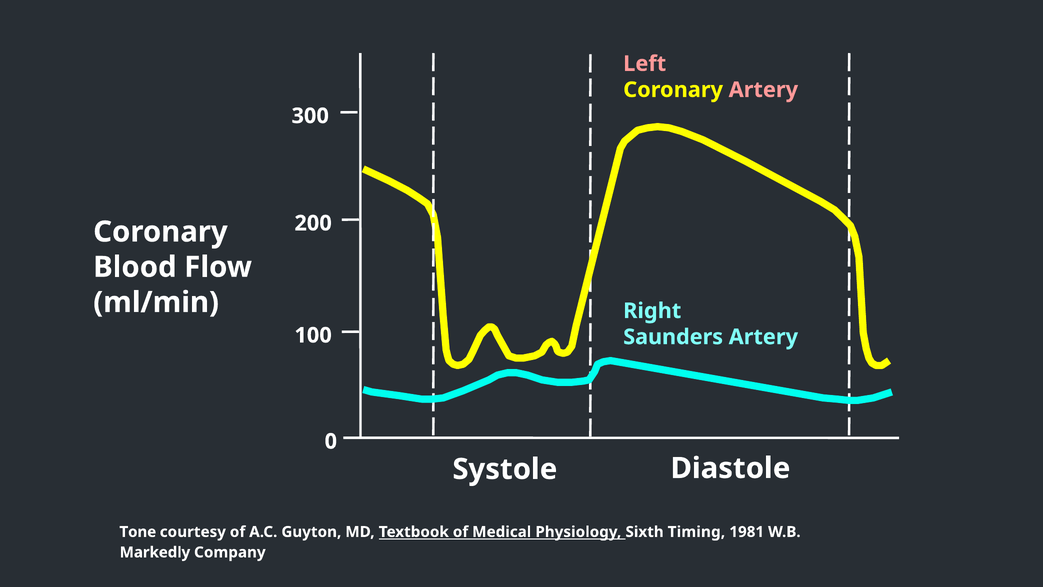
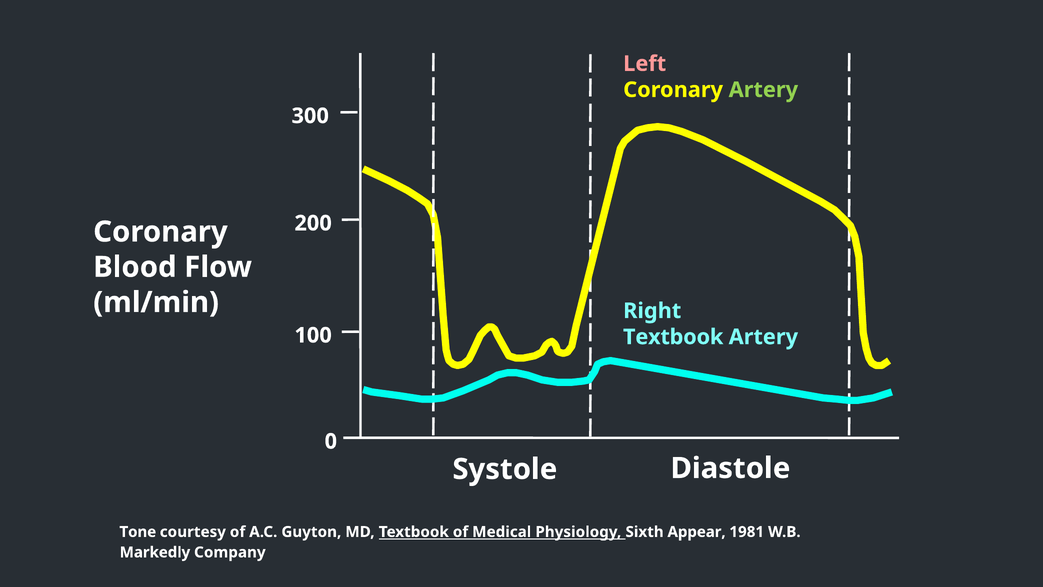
Artery at (763, 90) colour: pink -> light green
Saunders at (673, 337): Saunders -> Textbook
Timing: Timing -> Appear
